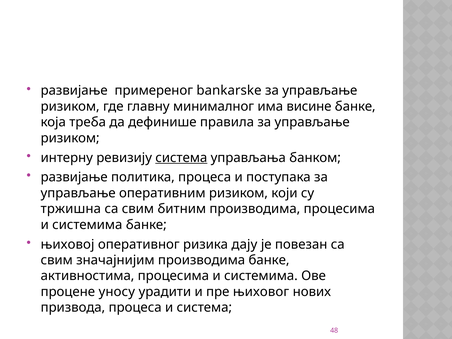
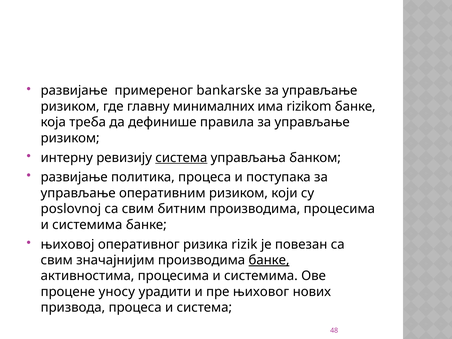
минималног: минималног -> минималних
висине: висине -> rizikom
тржишна: тржишна -> poslovnoj
дају: дају -> rizik
банке at (269, 260) underline: none -> present
